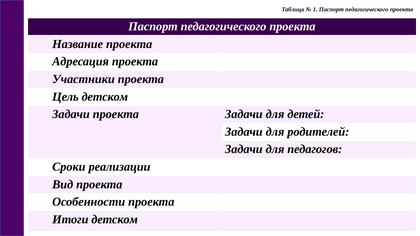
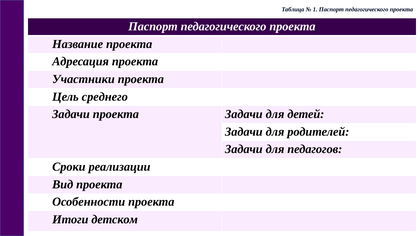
Цель детском: детском -> среднего
